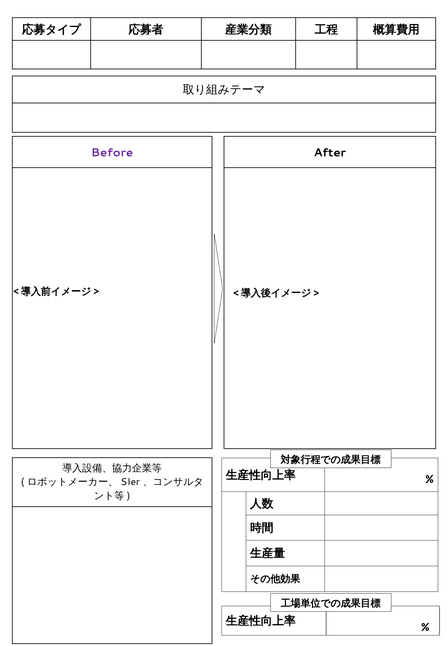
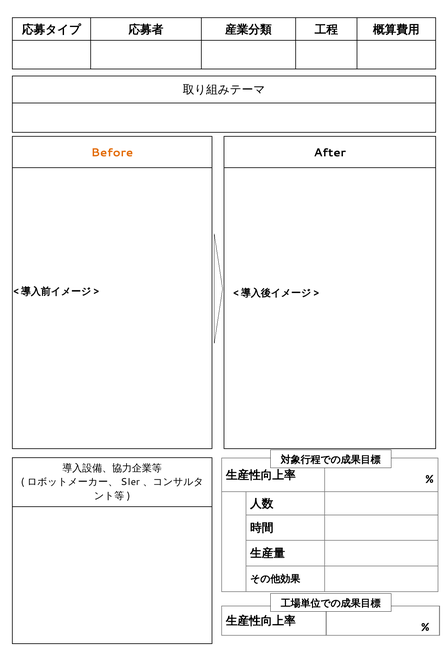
Before colour: purple -> orange
